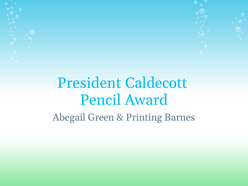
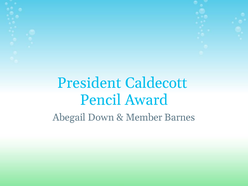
Green: Green -> Down
Printing: Printing -> Member
